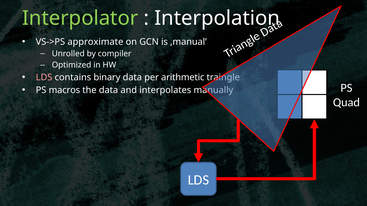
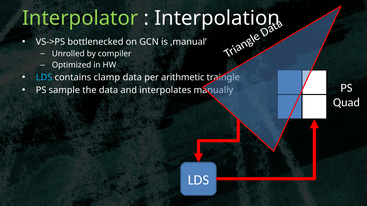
approximate: approximate -> bottlenecked
LDS at (44, 77) colour: pink -> light blue
binary: binary -> clamp
macros: macros -> sample
